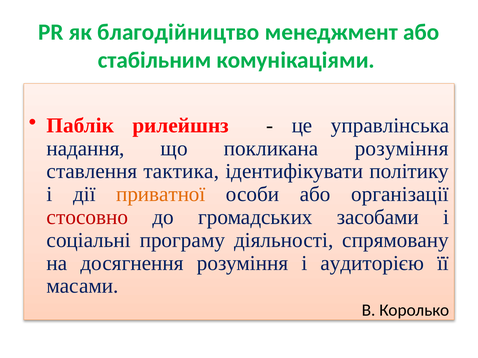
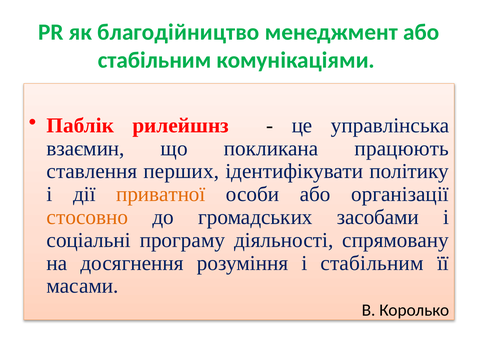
надання: надання -> взаємин
покликана розуміння: розуміння -> працюють
тактика: тактика -> перших
стосовно colour: red -> orange
і аудиторією: аудиторією -> стабільним
